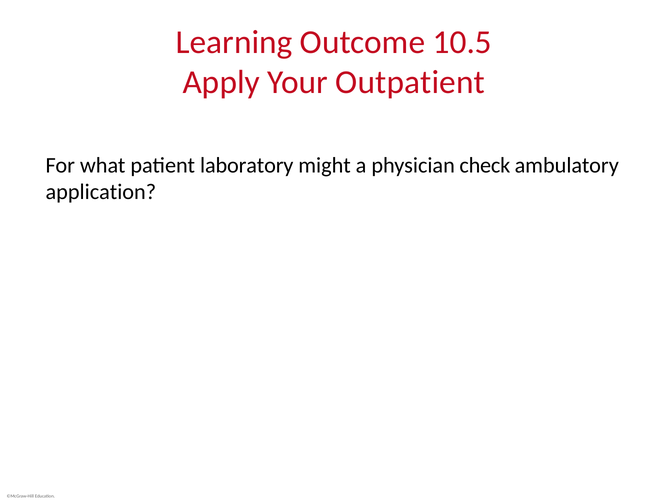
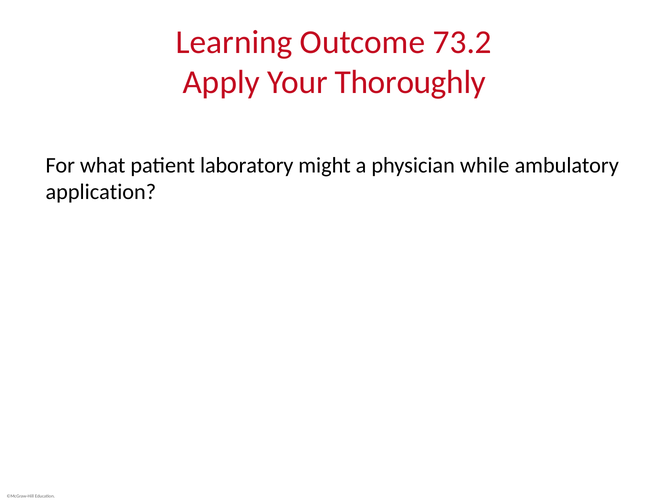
10.5: 10.5 -> 73.2
Outpatient: Outpatient -> Thoroughly
check: check -> while
